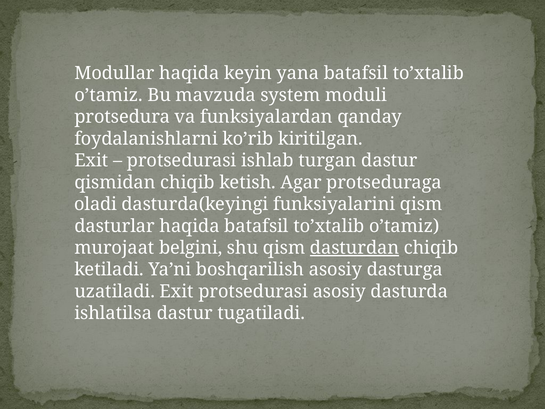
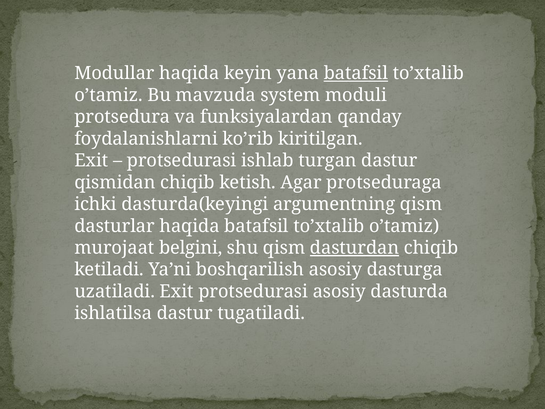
batafsil at (356, 73) underline: none -> present
oladi: oladi -> ichki
funksiyalarini: funksiyalarini -> argumentning
